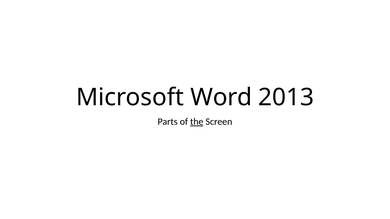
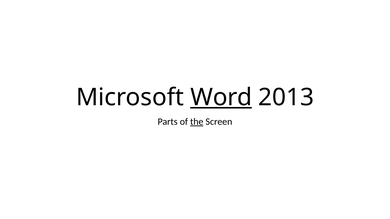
Word underline: none -> present
